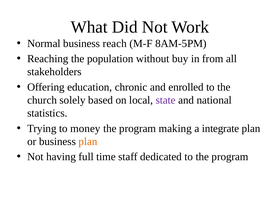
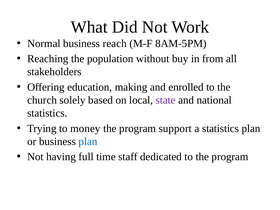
chronic: chronic -> making
making: making -> support
a integrate: integrate -> statistics
plan at (88, 142) colour: orange -> blue
